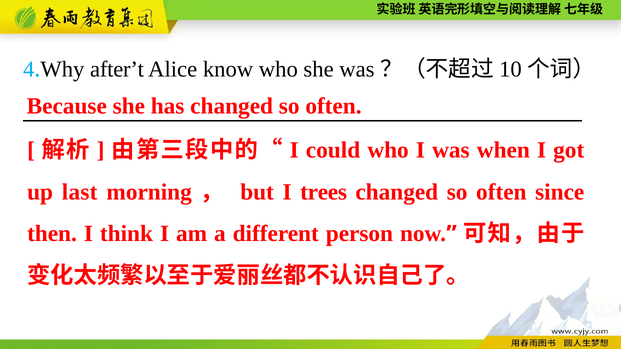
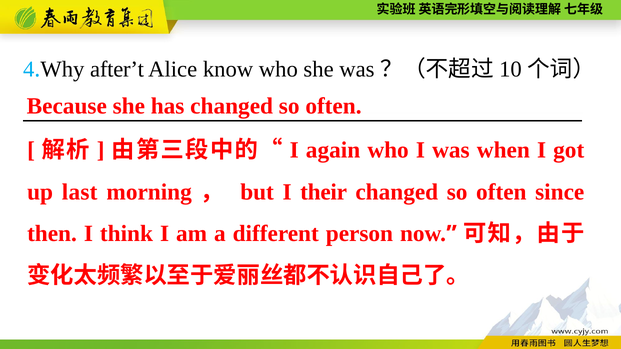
could: could -> again
trees: trees -> their
